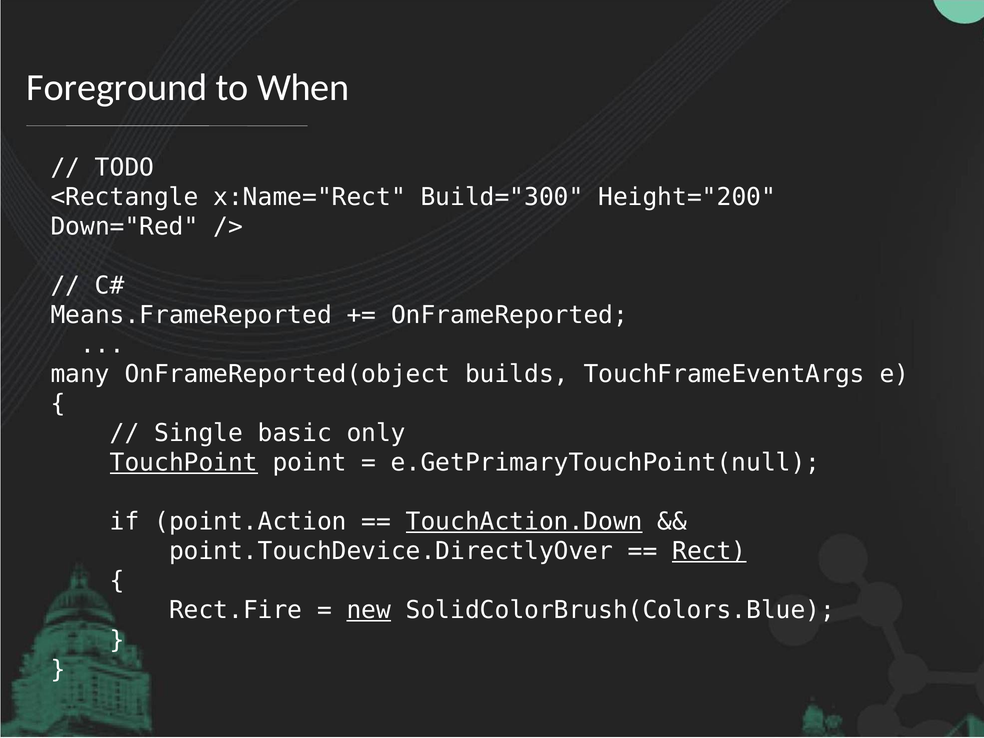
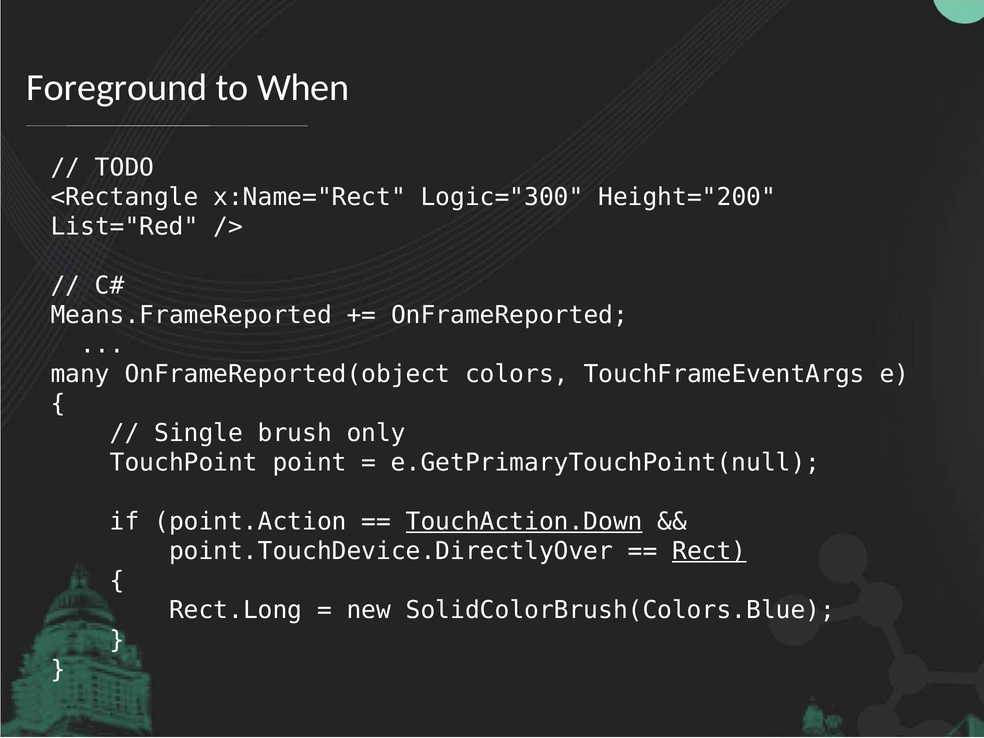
Build="300: Build="300 -> Logic="300
Down="Red: Down="Red -> List="Red
builds: builds -> colors
basic: basic -> brush
TouchPoint underline: present -> none
Rect.Fire: Rect.Fire -> Rect.Long
new underline: present -> none
